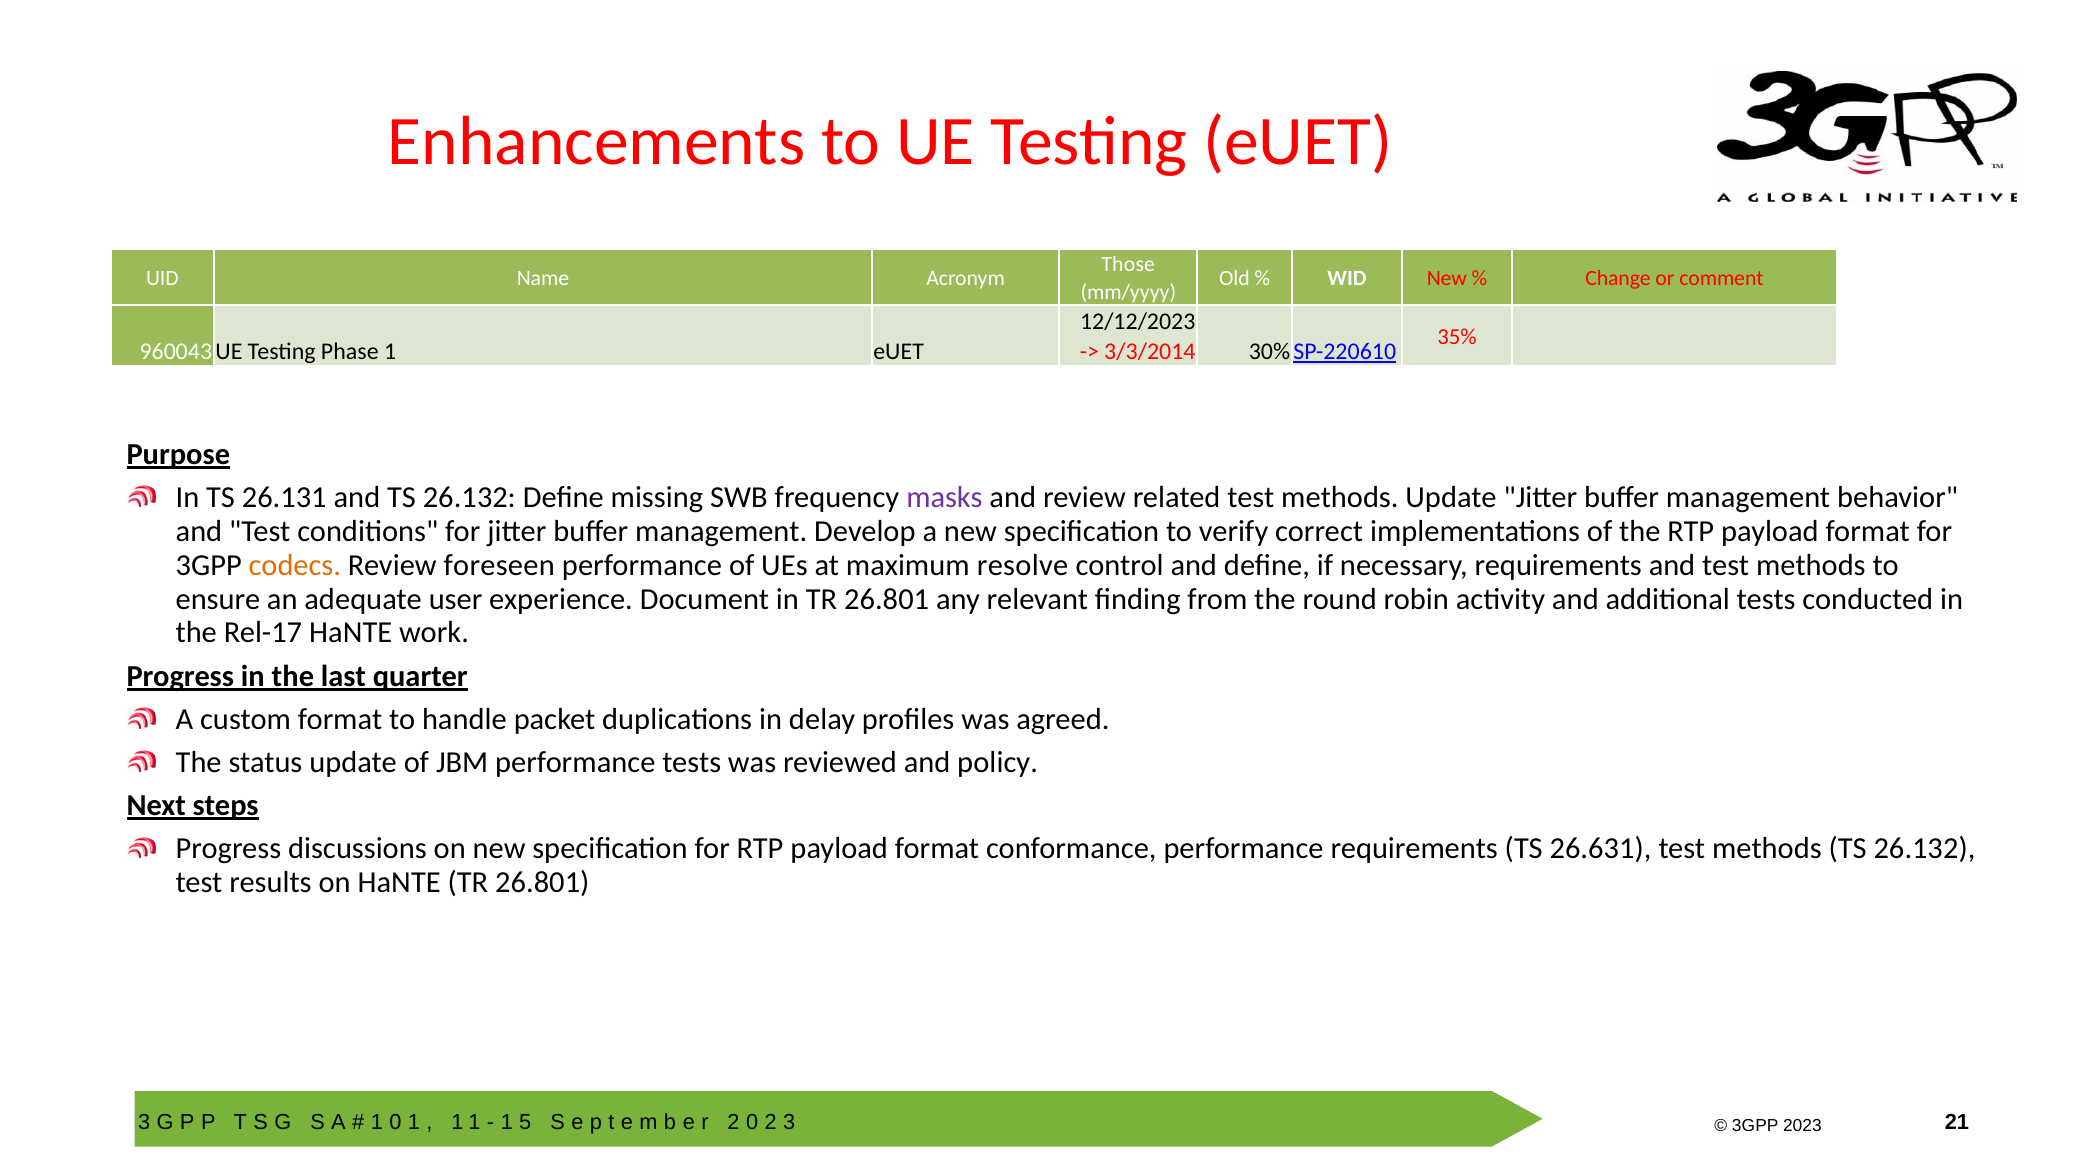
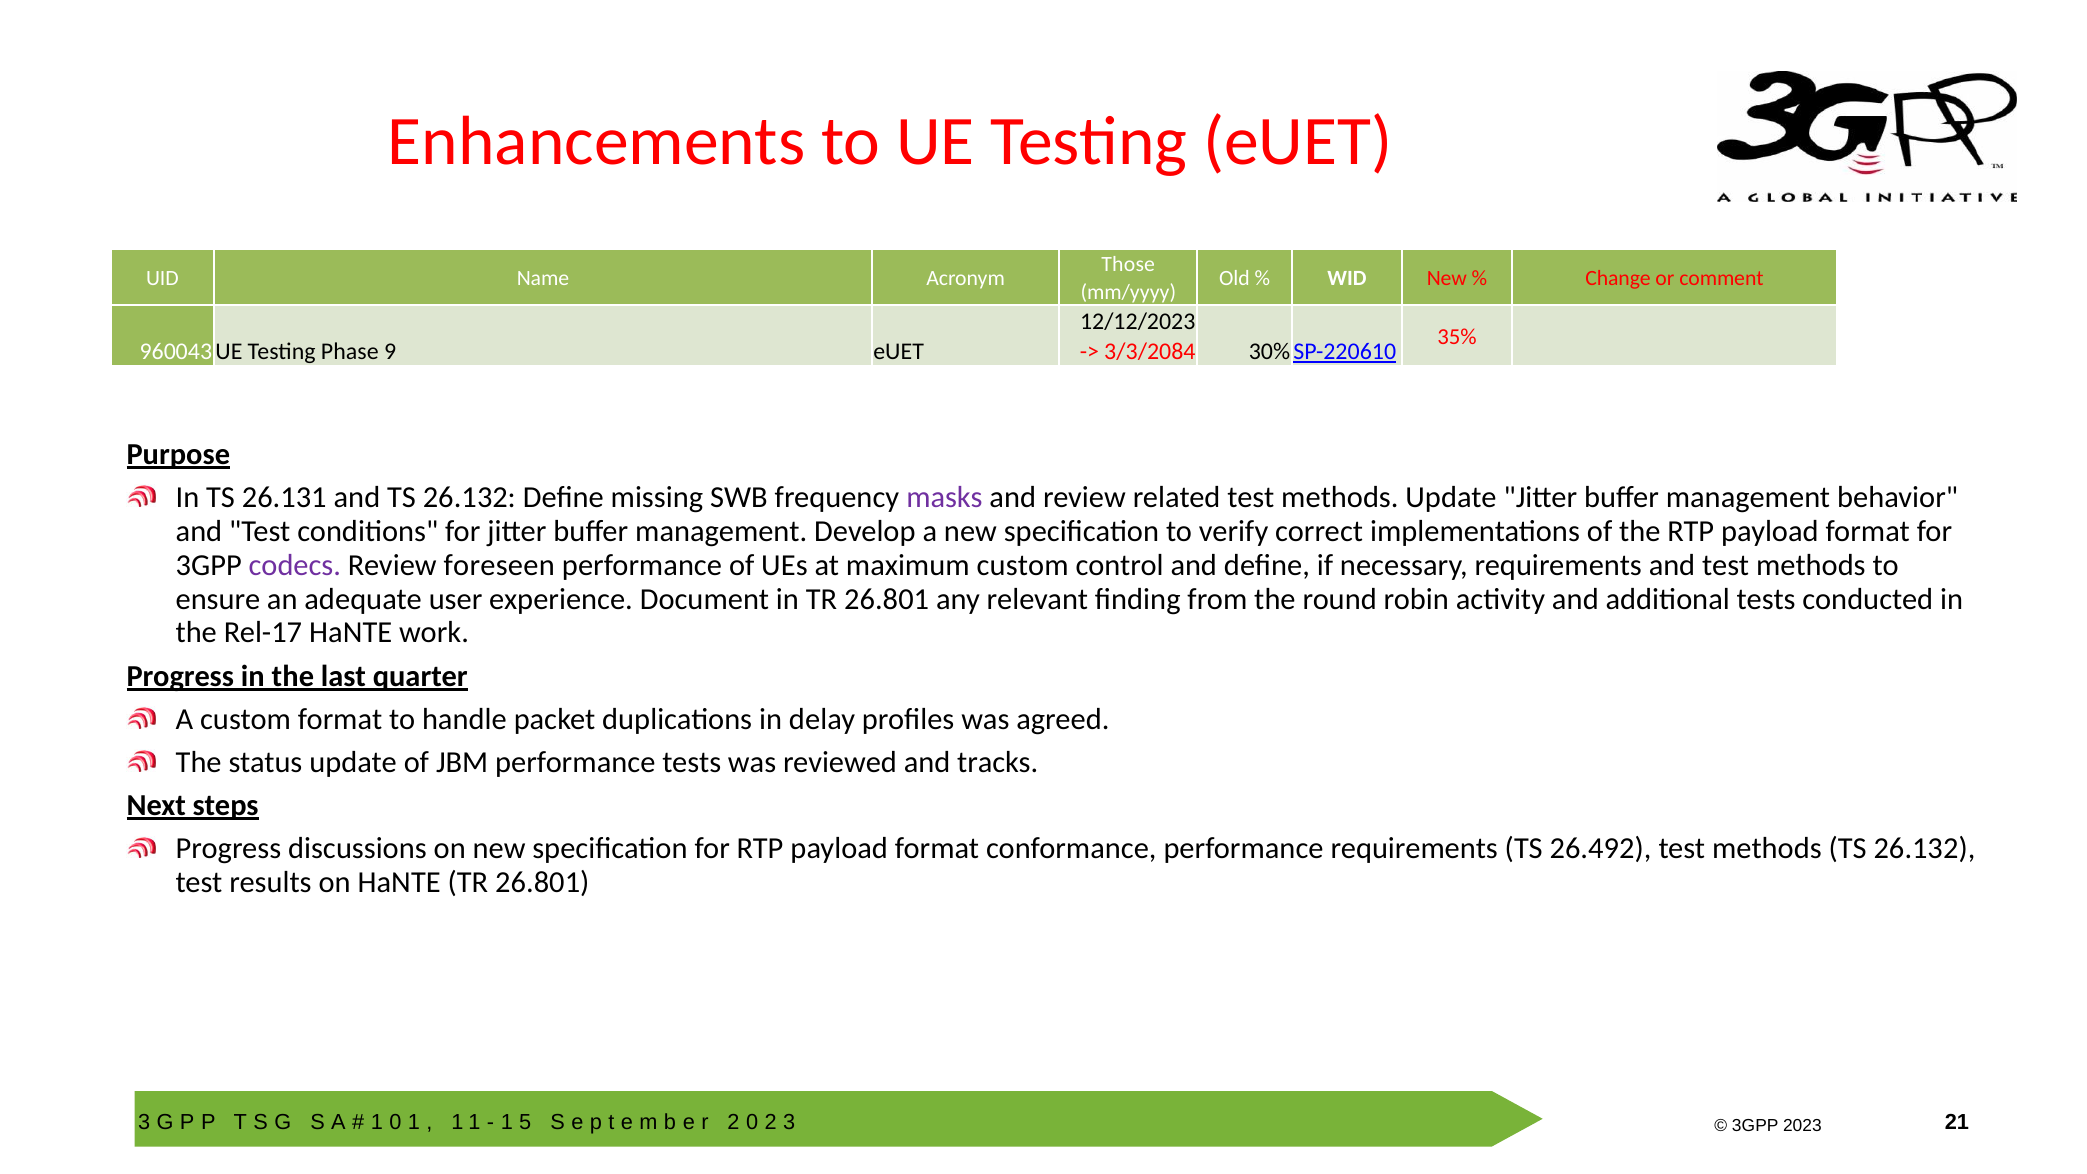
Phase 1: 1 -> 9
3/3/2014: 3/3/2014 -> 3/3/2084
codecs colour: orange -> purple
maximum resolve: resolve -> custom
policy: policy -> tracks
26.631: 26.631 -> 26.492
